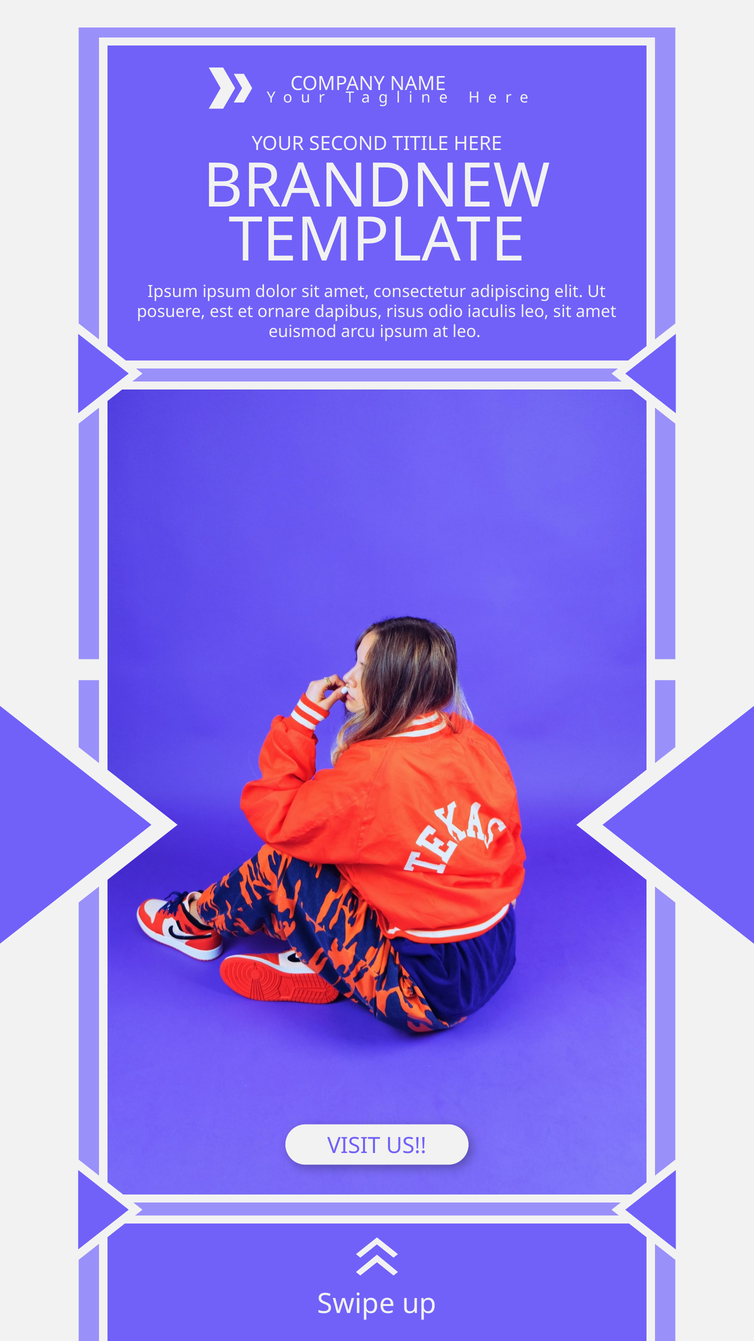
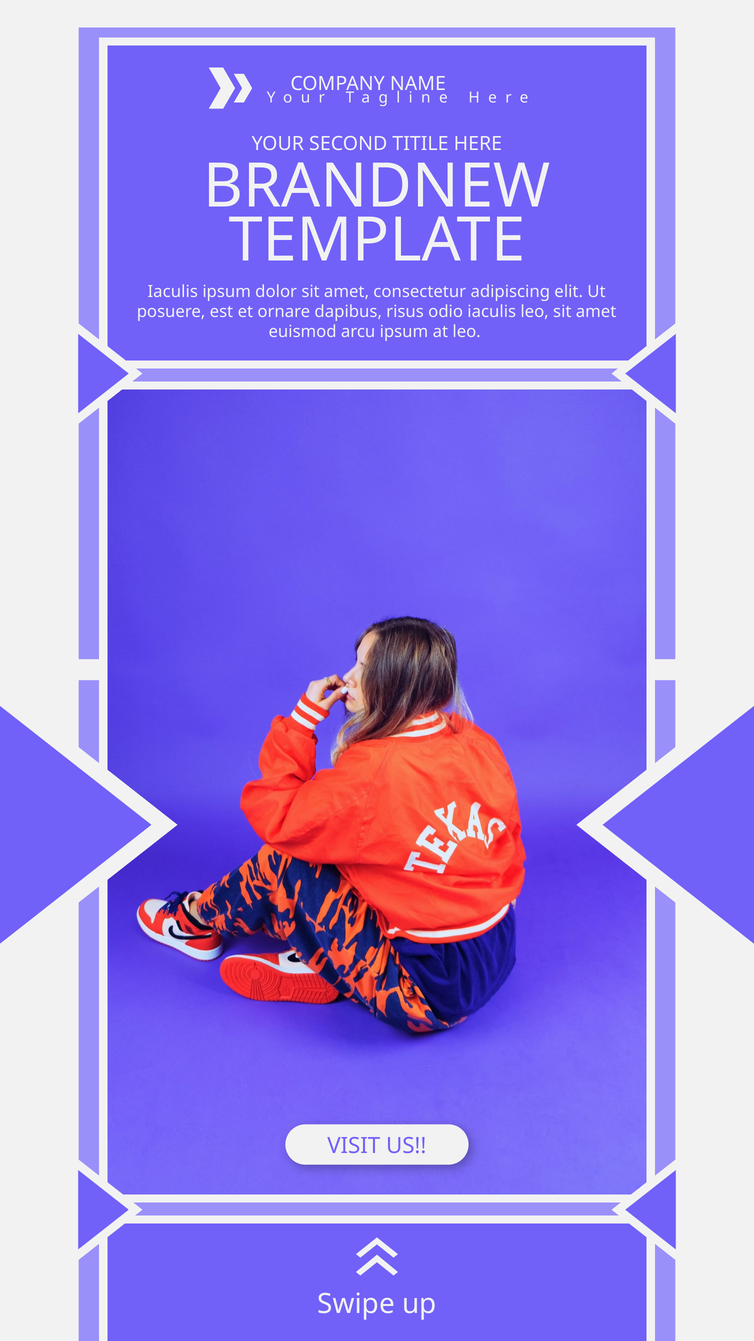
Ipsum at (173, 292): Ipsum -> Iaculis
